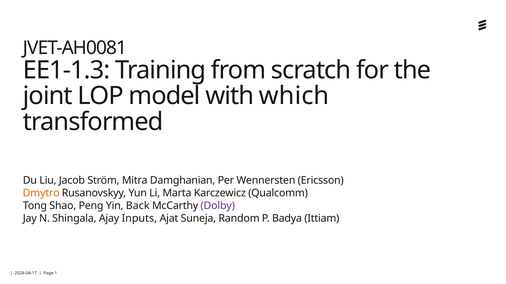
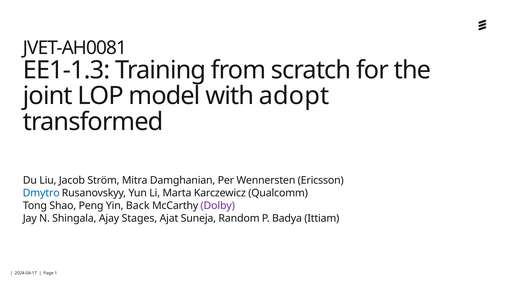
which: which -> adopt
Dmytro colour: orange -> blue
Inputs: Inputs -> Stages
